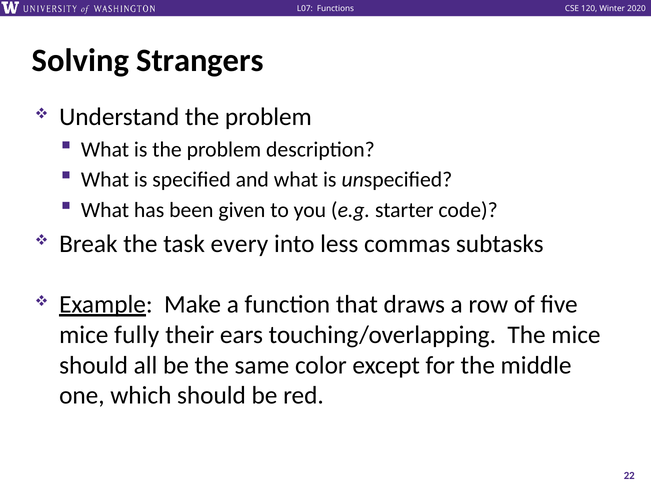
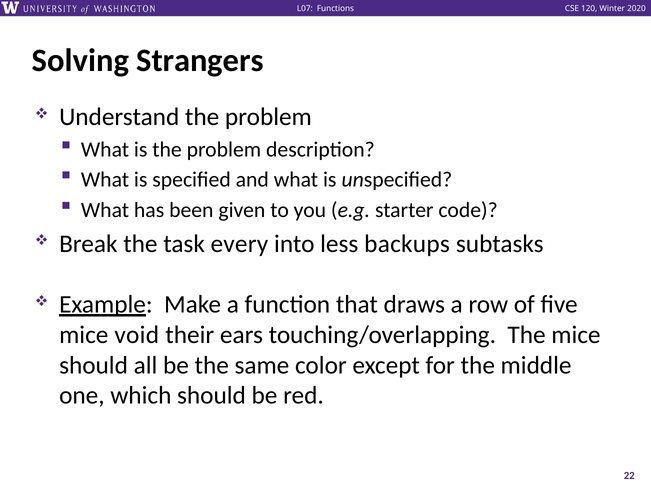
commas: commas -> backups
fully: fully -> void
